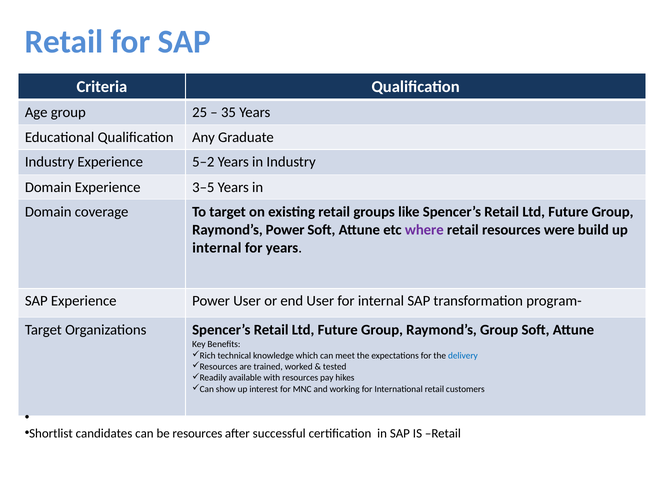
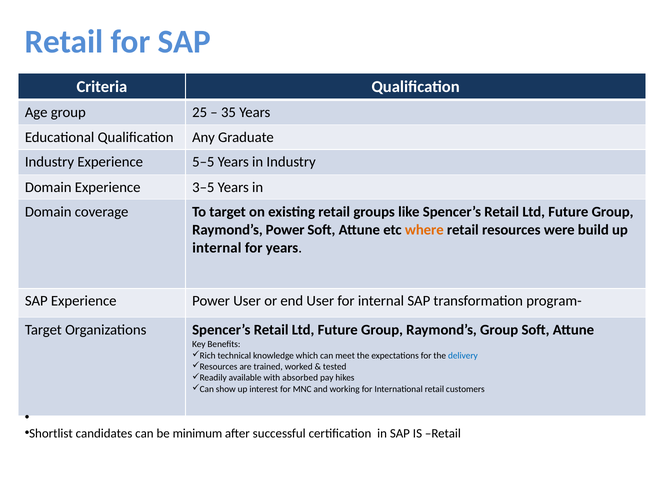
5–2: 5–2 -> 5–5
where colour: purple -> orange
with resources: resources -> absorbed
be resources: resources -> minimum
